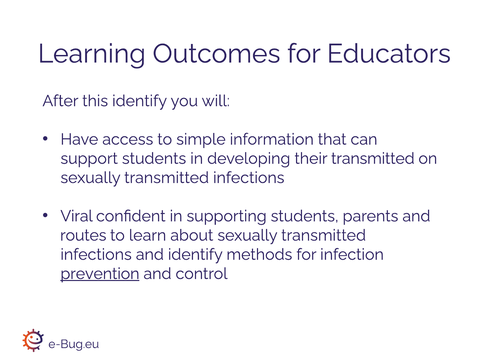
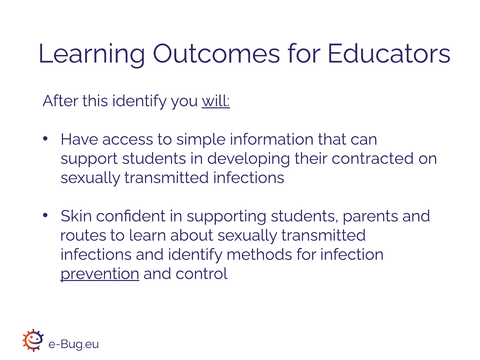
will underline: none -> present
their transmitted: transmitted -> contracted
Viral: Viral -> Skin
